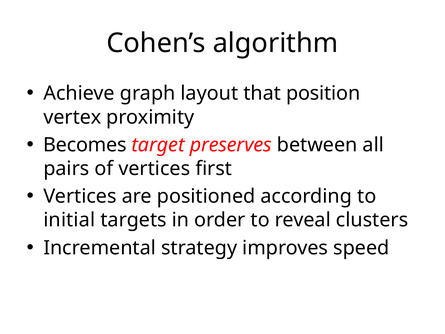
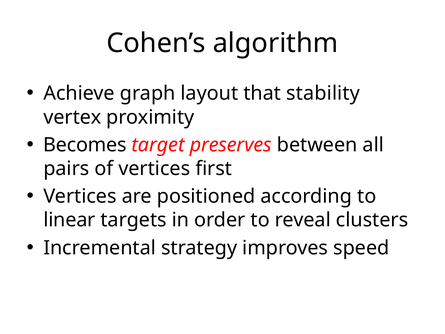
position: position -> stability
initial: initial -> linear
